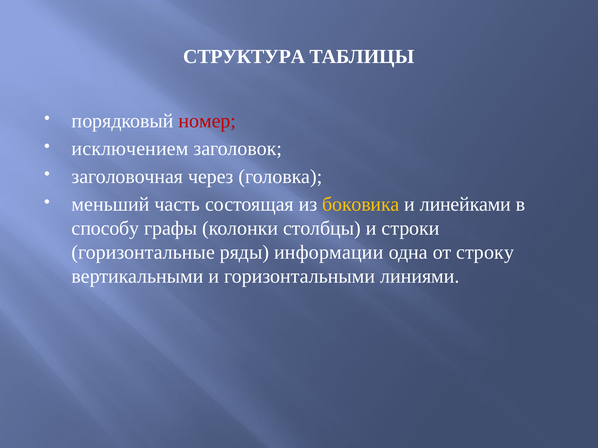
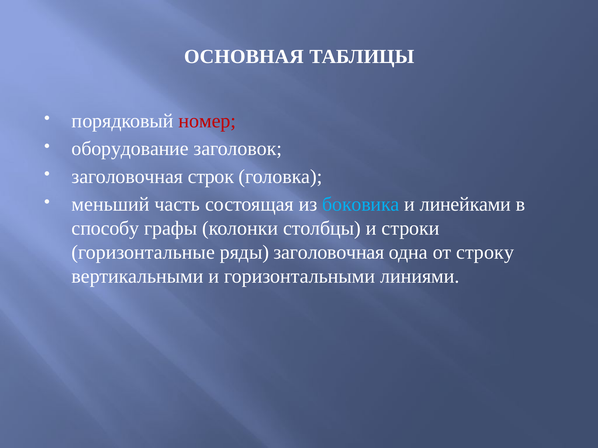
СТРУКТУРА: СТРУКТУРА -> ОСНОВНАЯ
исключением: исключением -> оборудование
через: через -> строк
боковика colour: yellow -> light blue
ряды информации: информации -> заголовочная
